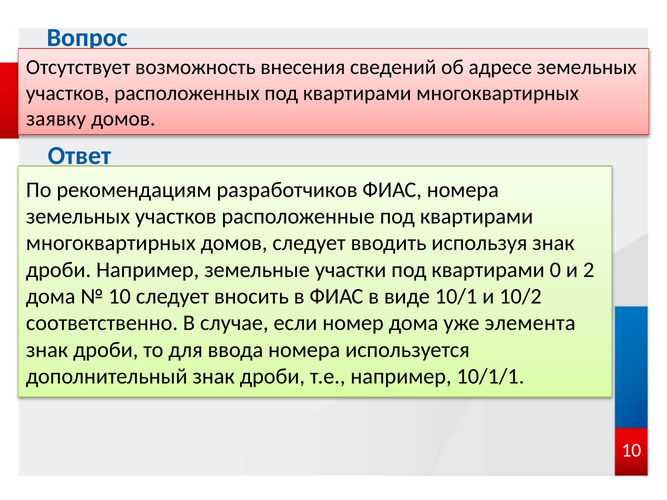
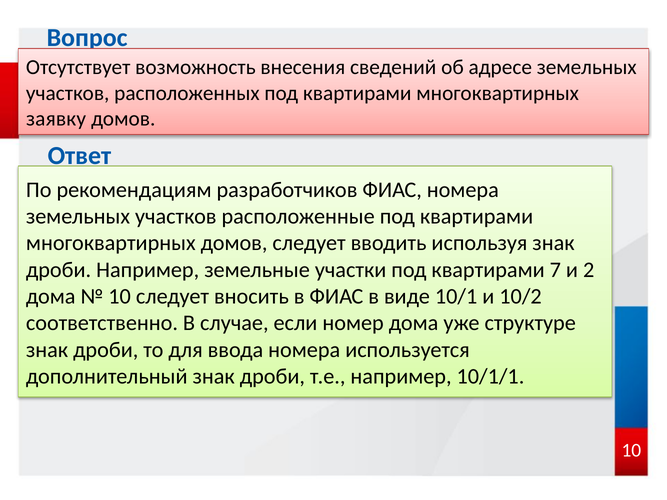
0: 0 -> 7
элемента: элемента -> структуре
